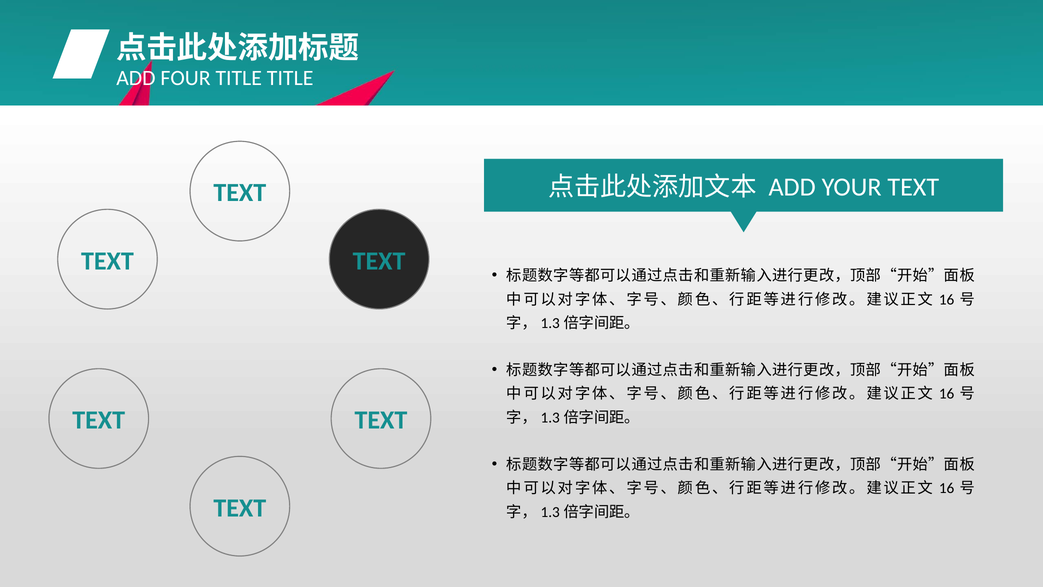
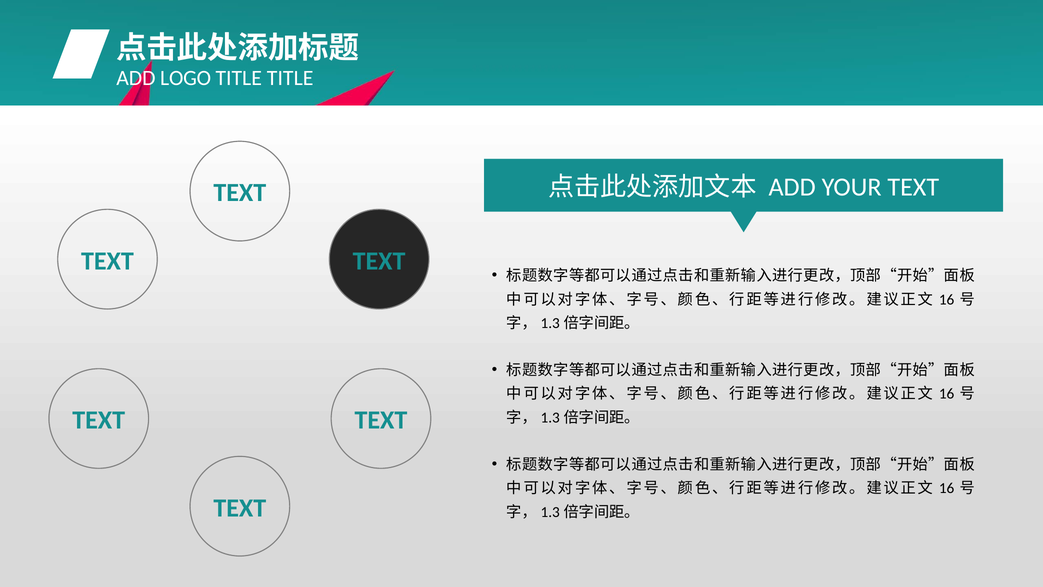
FOUR: FOUR -> LOGO
